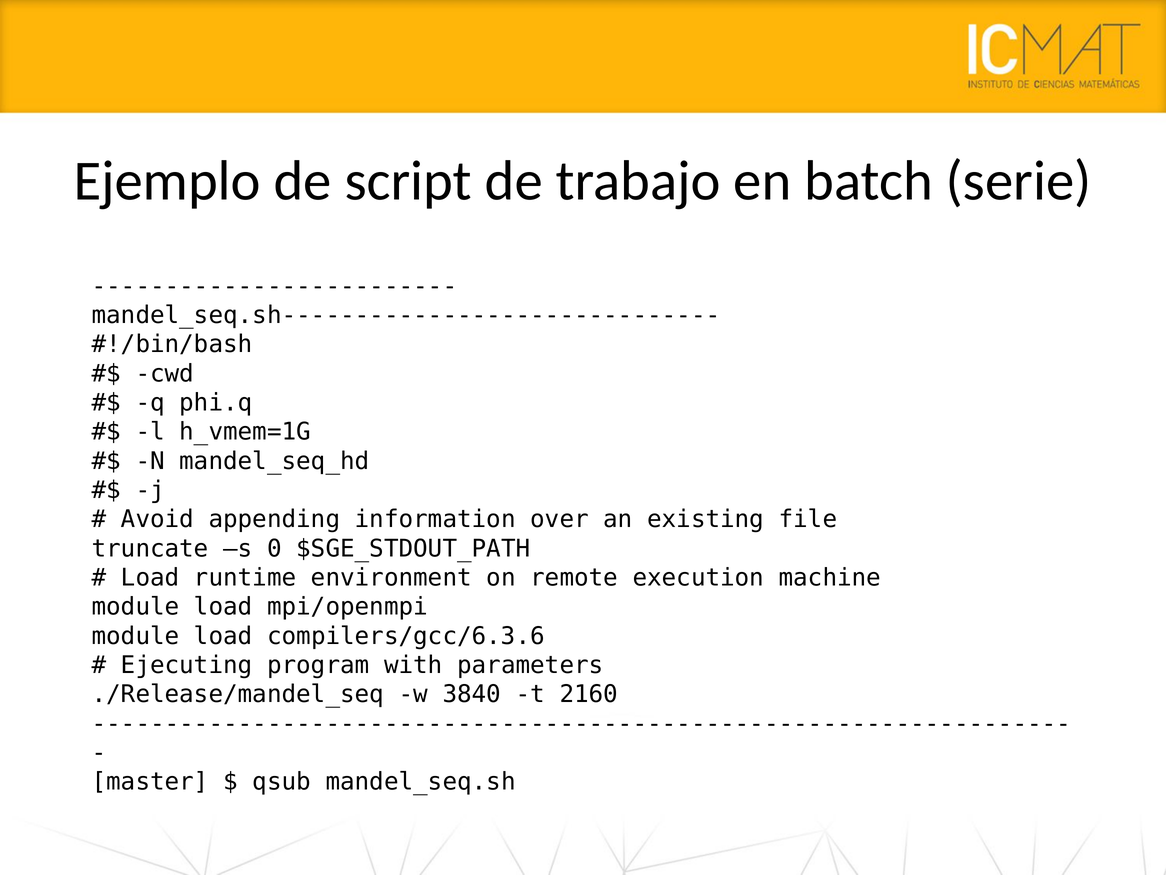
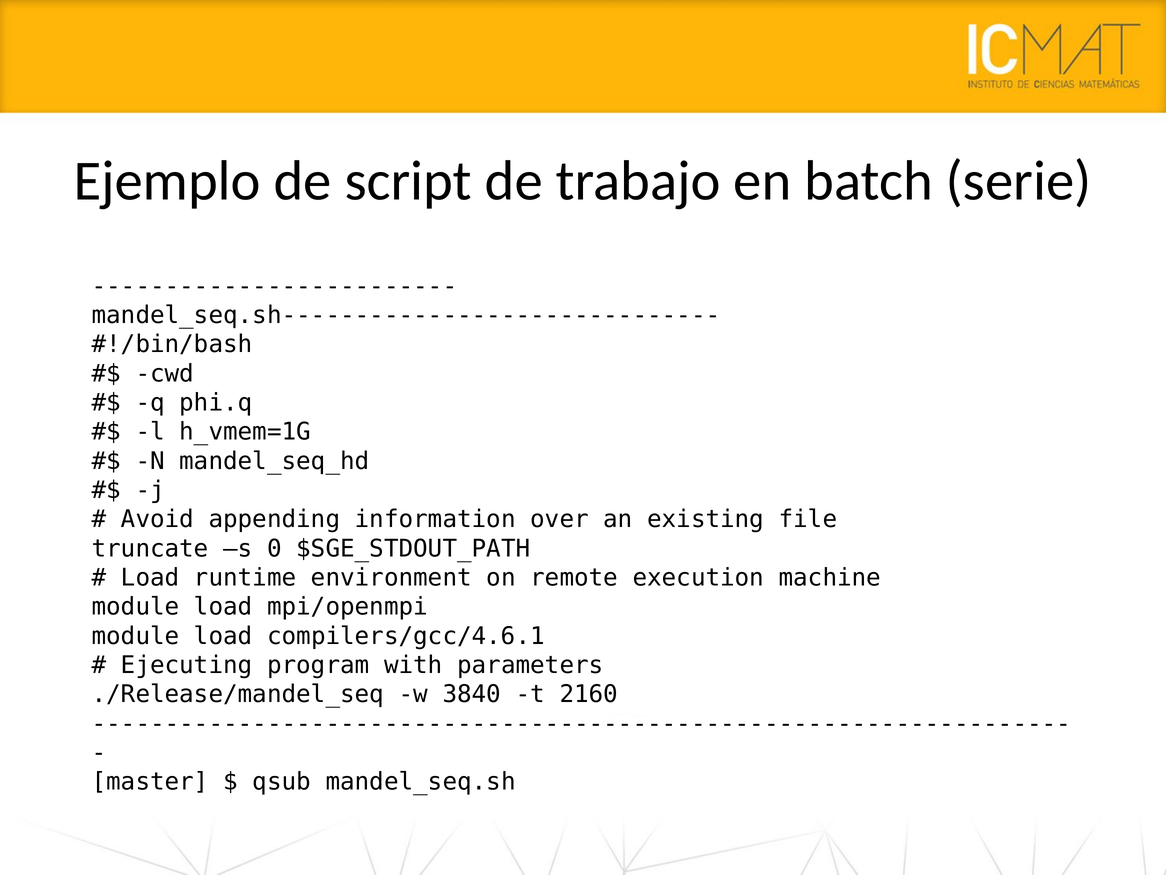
compilers/gcc/6.3.6: compilers/gcc/6.3.6 -> compilers/gcc/4.6.1
